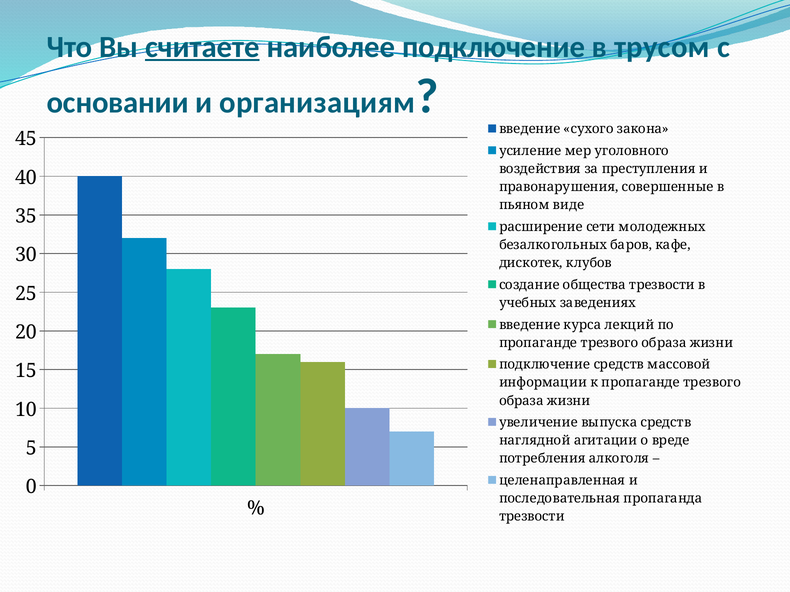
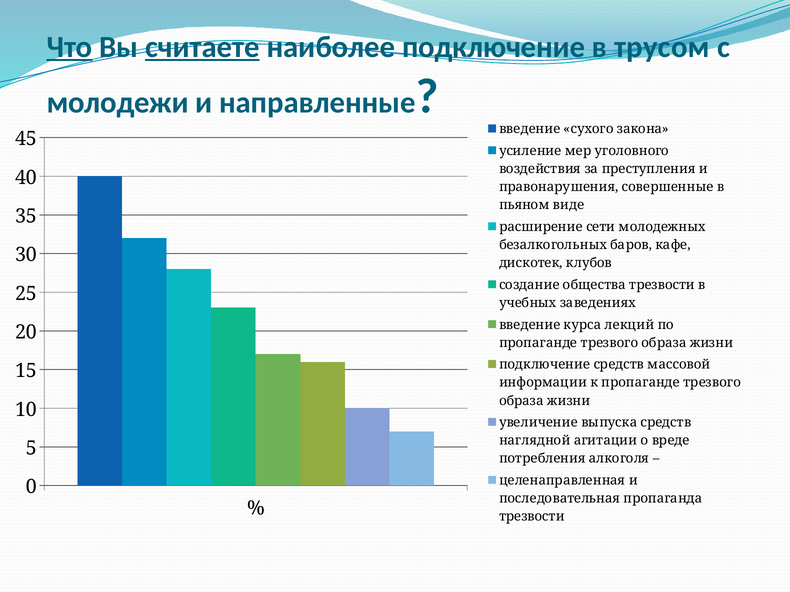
Что underline: none -> present
основании: основании -> молодежи
организациям: организациям -> направленные
